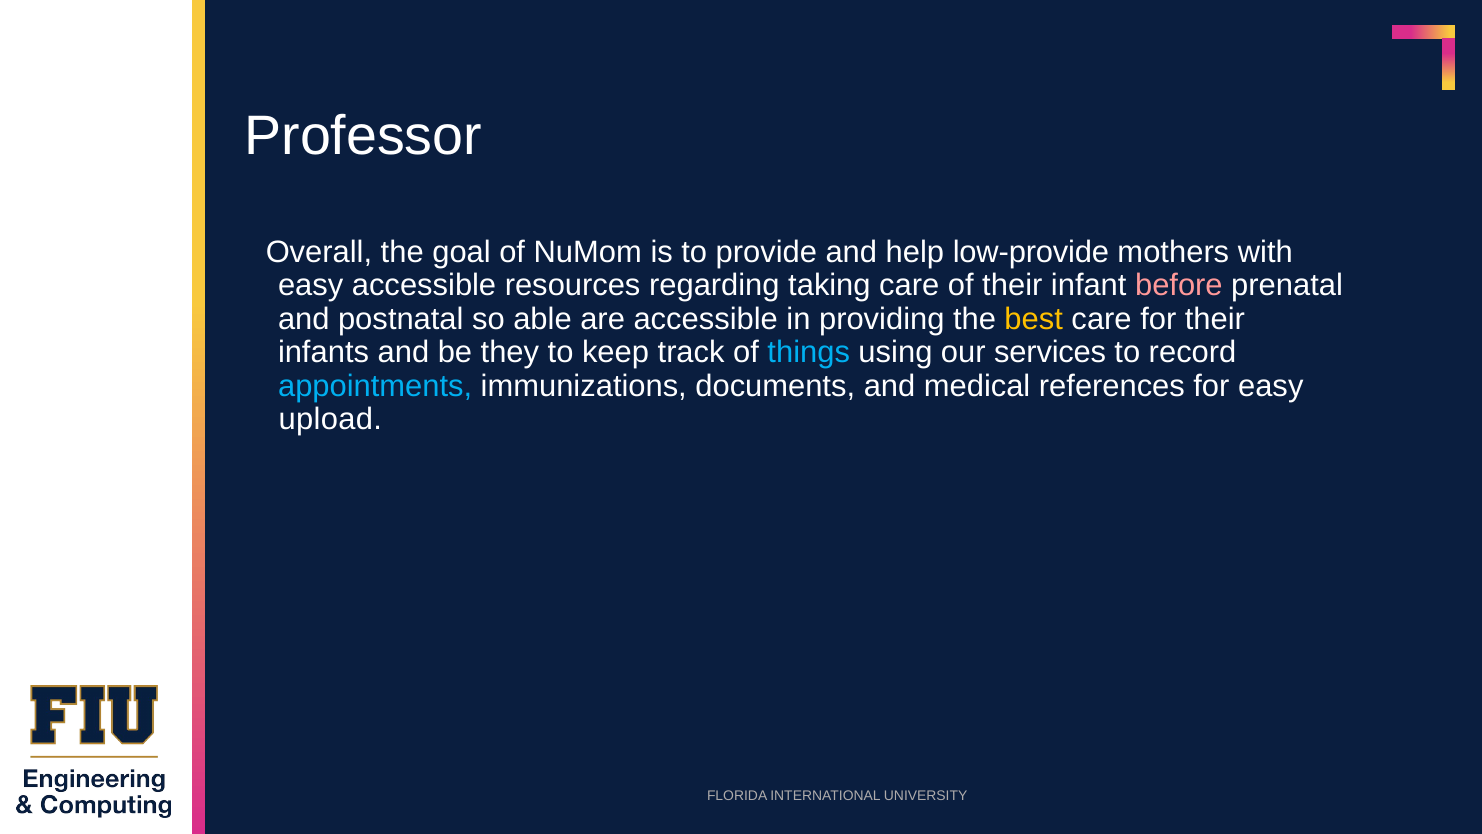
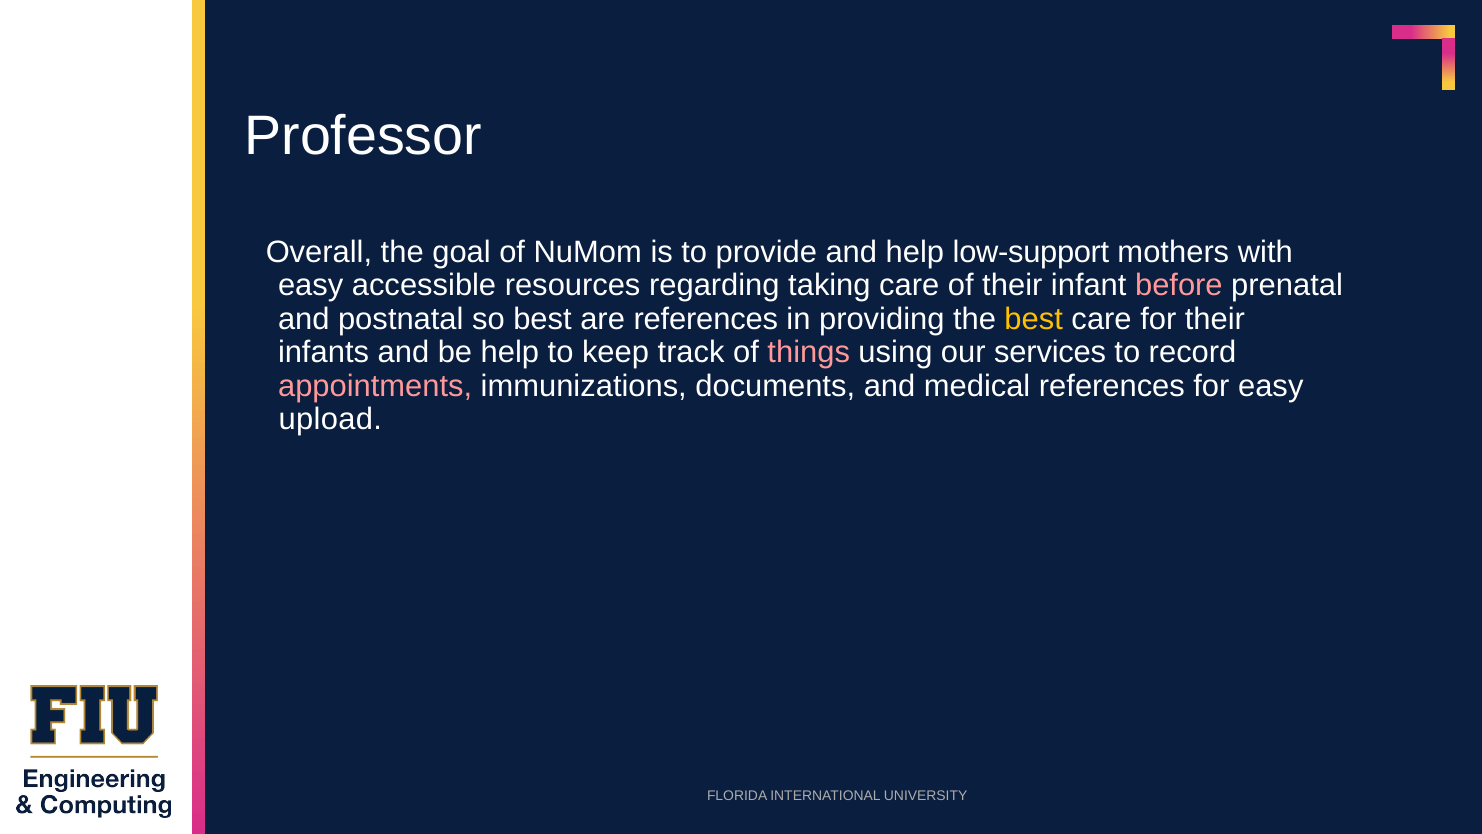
low-provide: low-provide -> low-support
so able: able -> best
are accessible: accessible -> references
be they: they -> help
things colour: light blue -> pink
appointments colour: light blue -> pink
